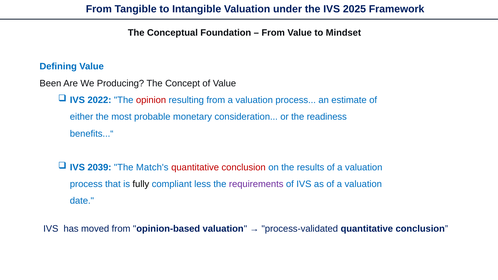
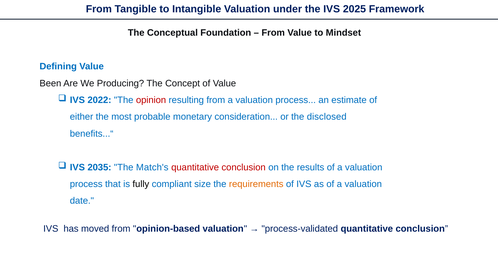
readiness: readiness -> disclosed
2039: 2039 -> 2035
less: less -> size
requirements colour: purple -> orange
